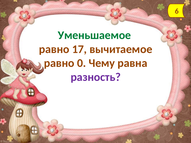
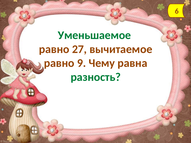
17: 17 -> 27
0: 0 -> 9
разность colour: purple -> green
